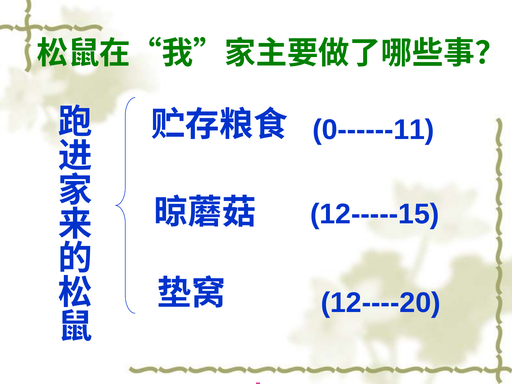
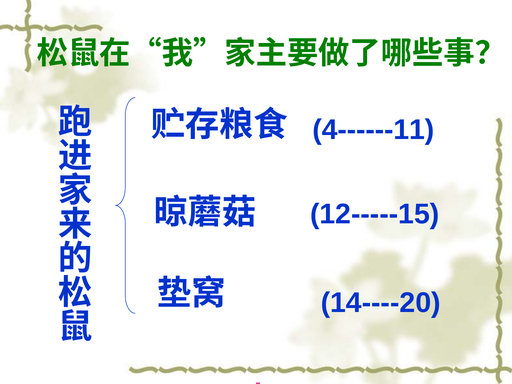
0------11: 0------11 -> 4------11
12----20: 12----20 -> 14----20
